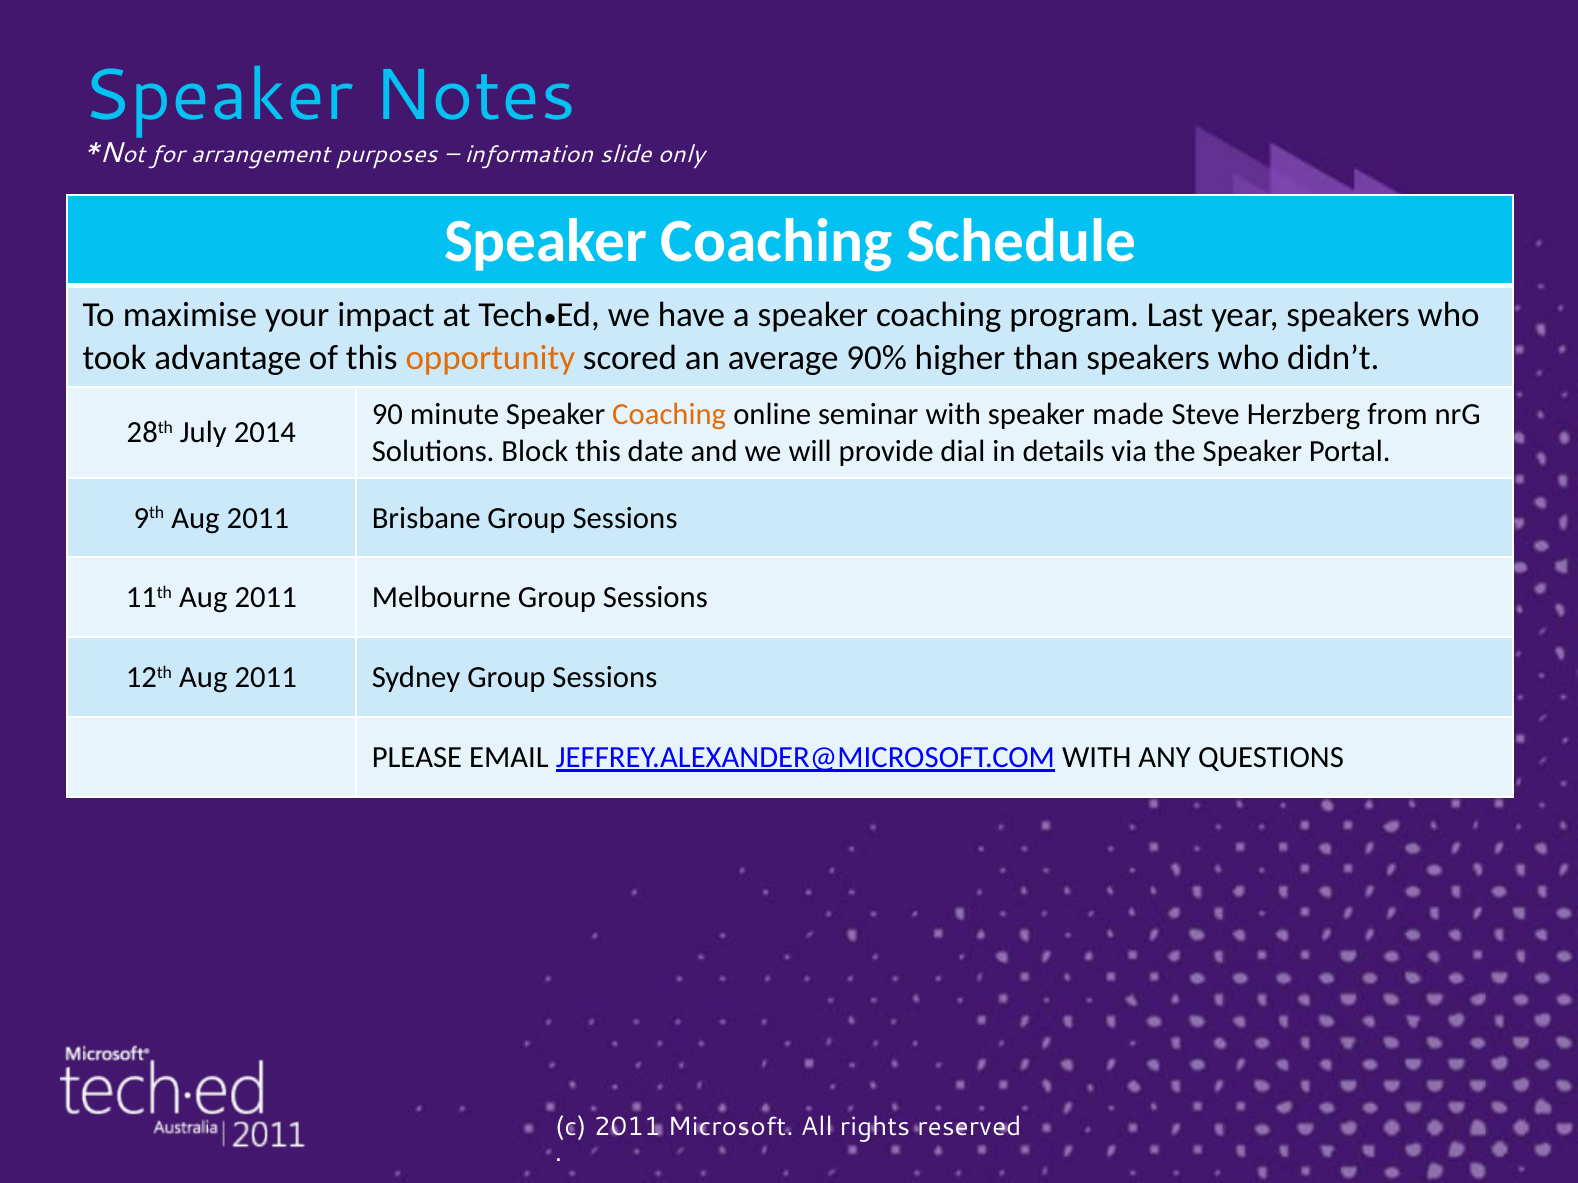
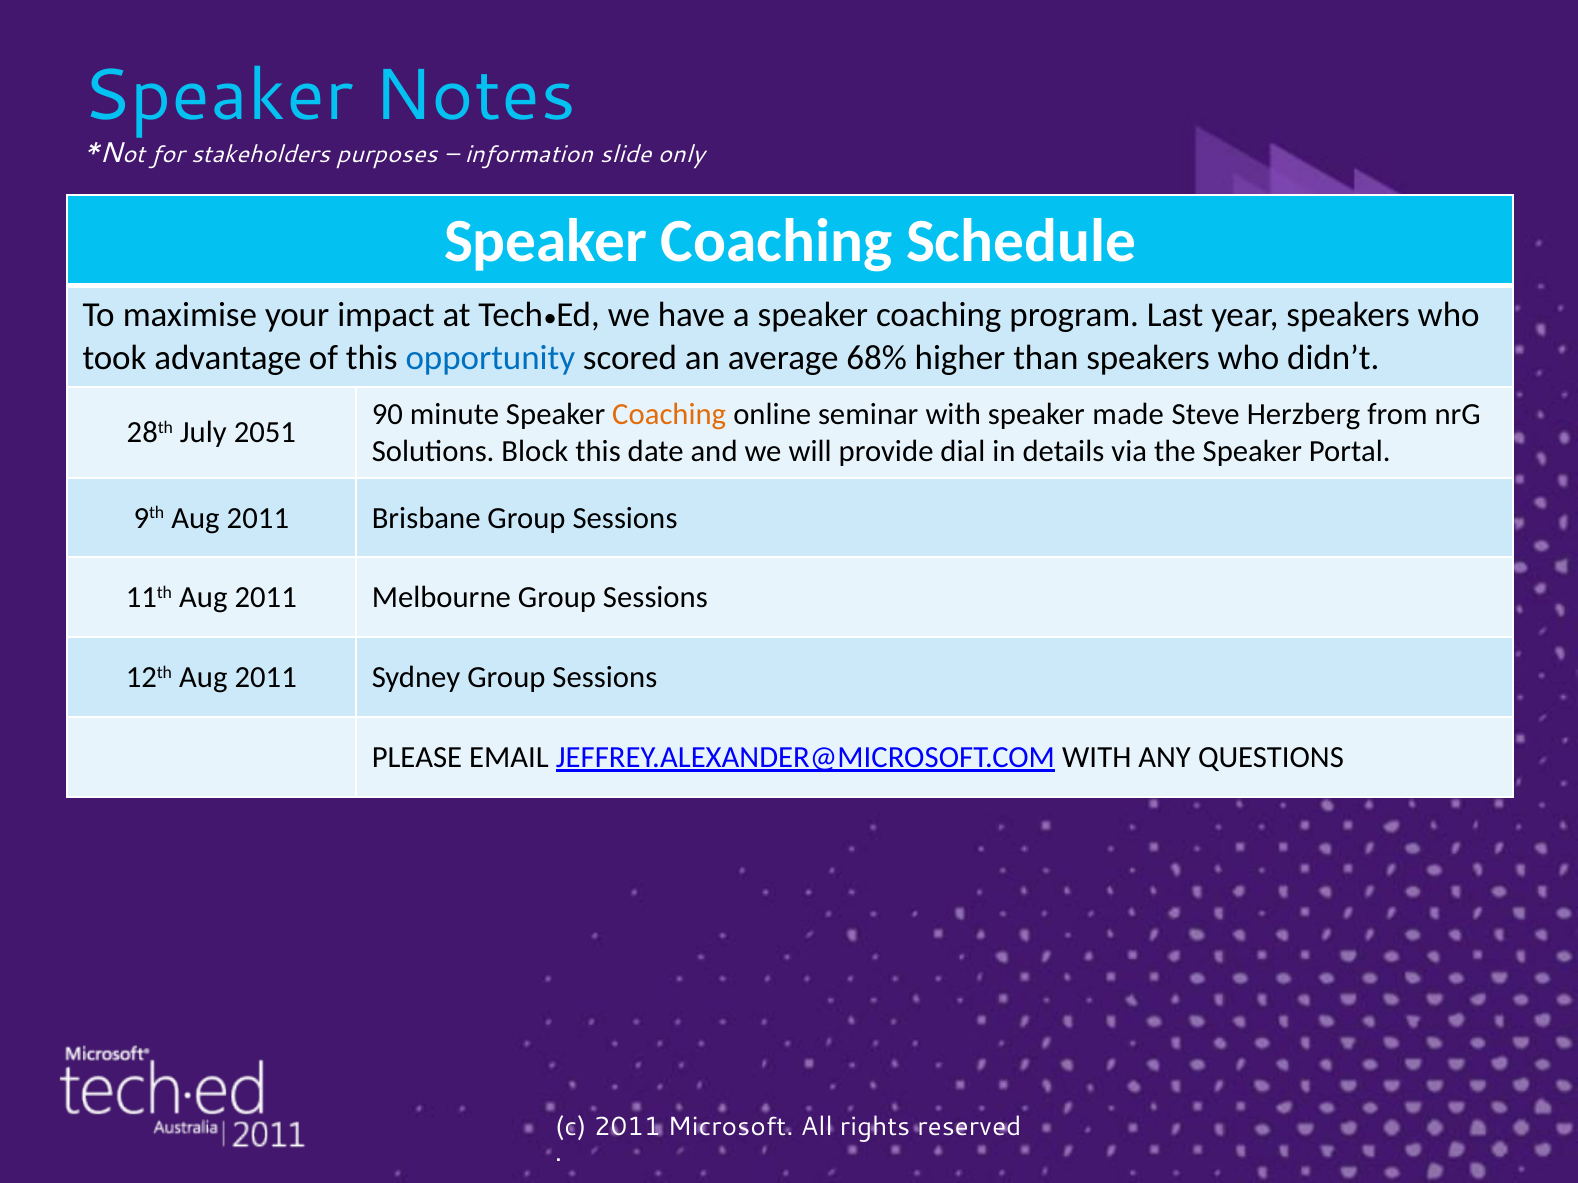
arrangement: arrangement -> stakeholders
opportunity colour: orange -> blue
90%: 90% -> 68%
2014: 2014 -> 2051
